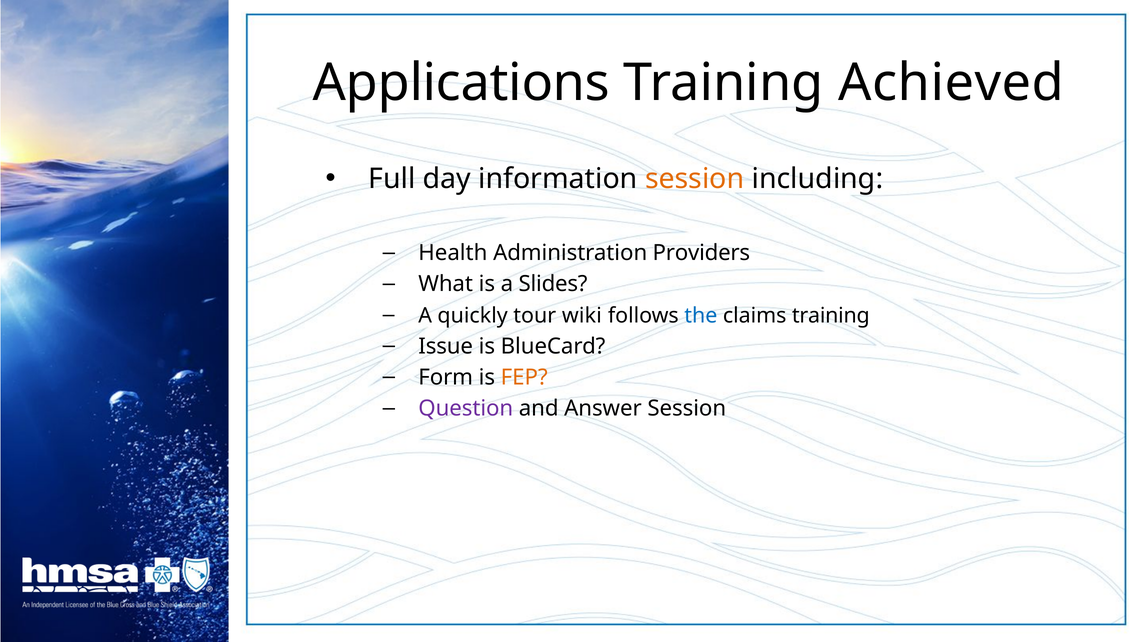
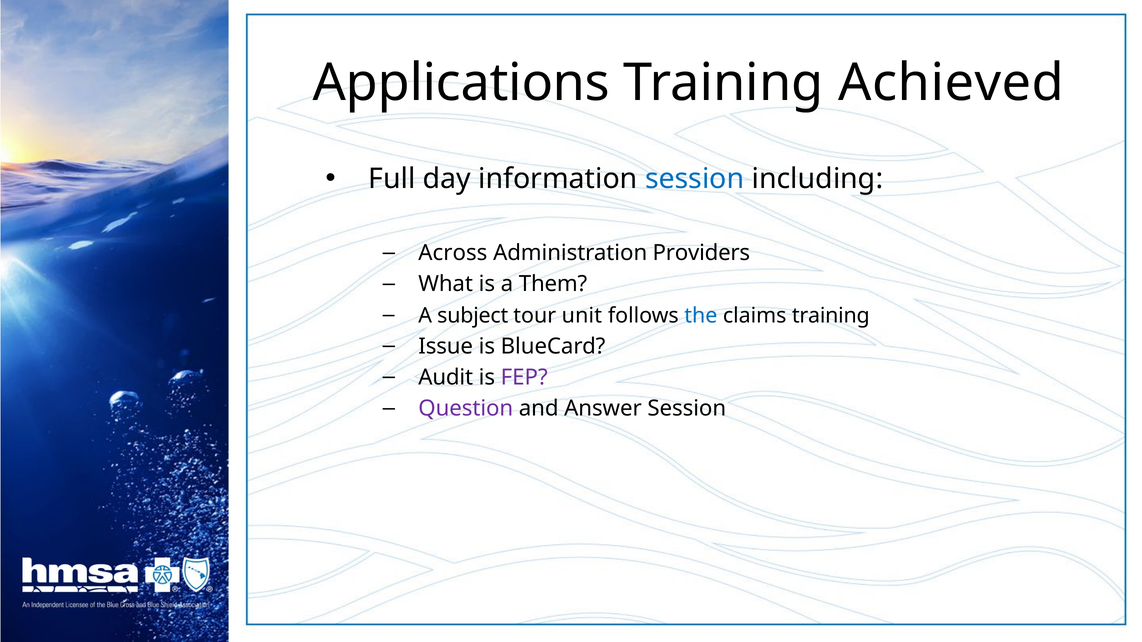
session at (695, 179) colour: orange -> blue
Health: Health -> Across
Slides: Slides -> Them
quickly: quickly -> subject
wiki: wiki -> unit
Form: Form -> Audit
FEP colour: orange -> purple
